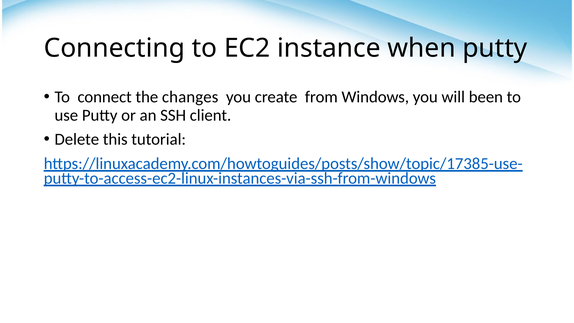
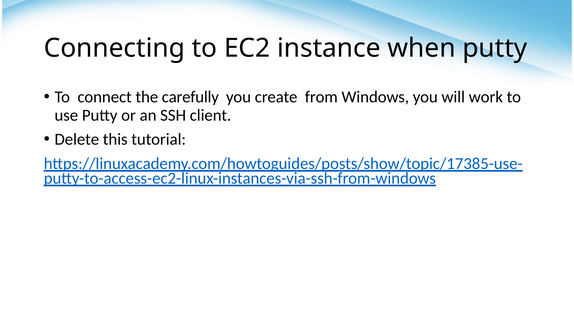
changes: changes -> carefully
been: been -> work
